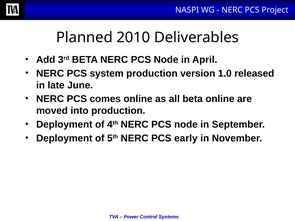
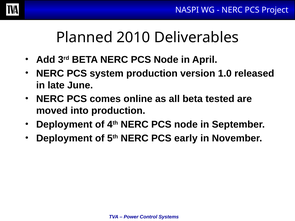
beta online: online -> tested
